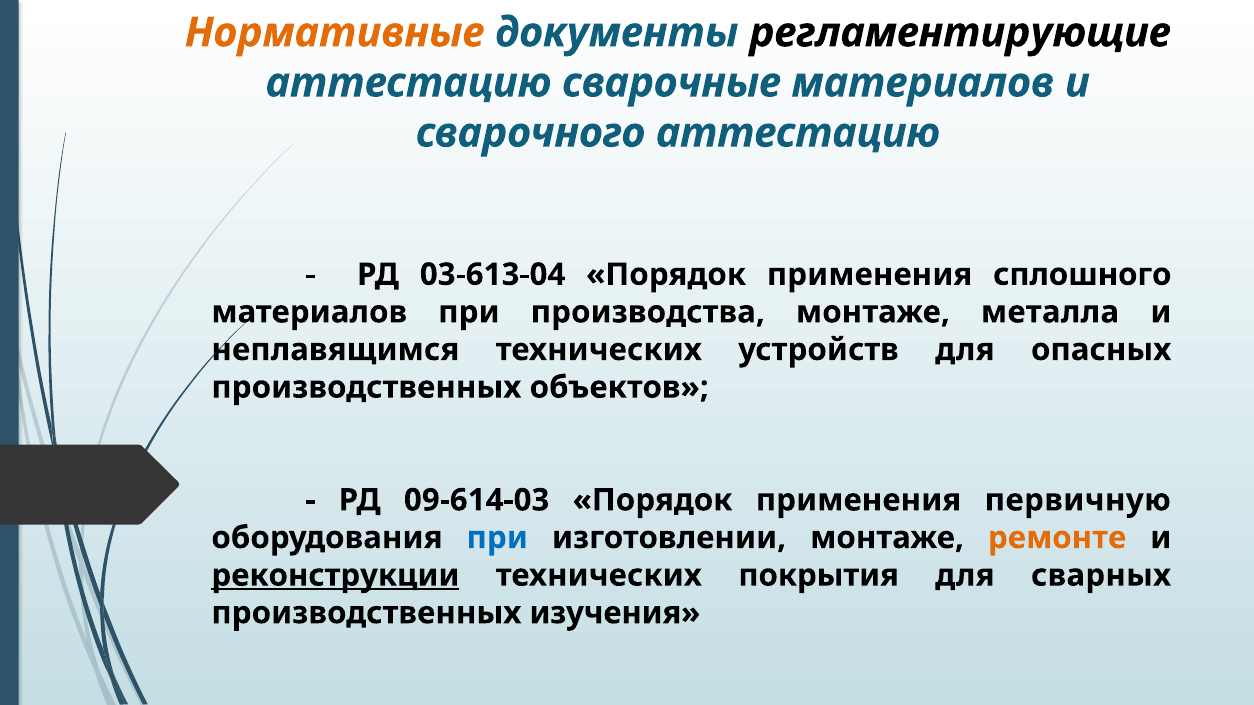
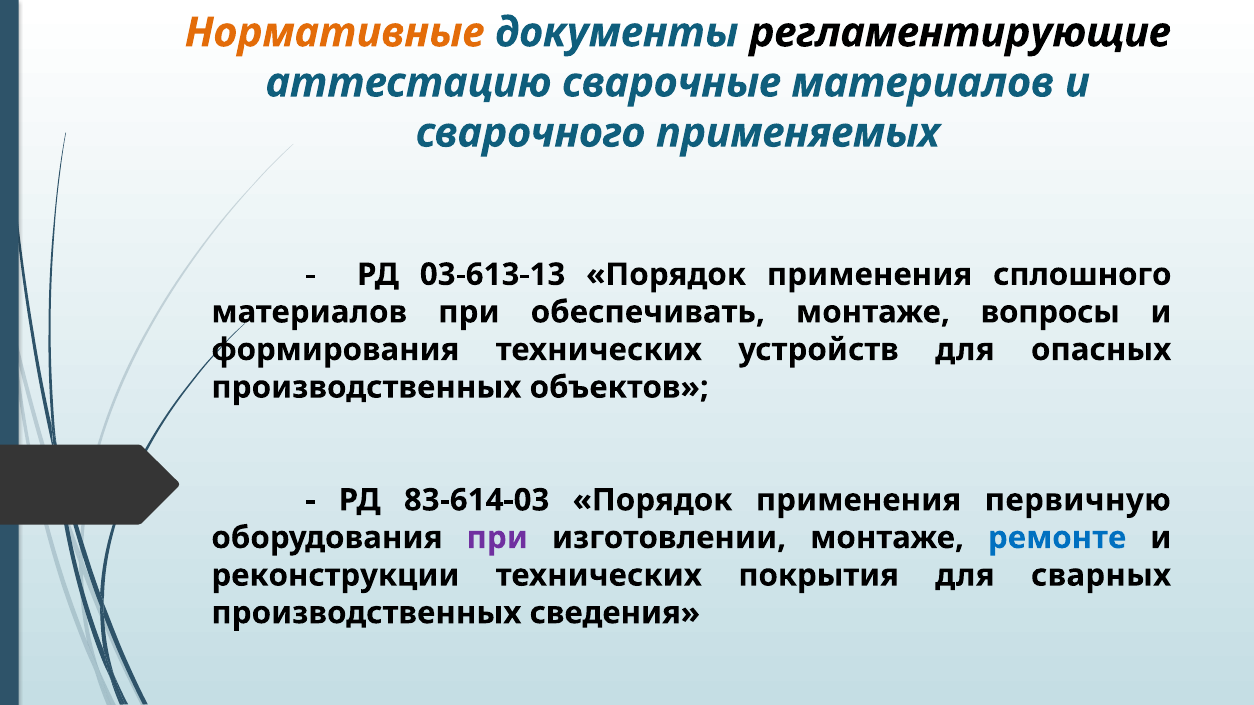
сварочного аттестацию: аттестацию -> применяемых
03-613-04: 03-613-04 -> 03-613-13
производства: производства -> обеспечивать
металла: металла -> вопросы
неплавящимся: неплавящимся -> формирования
09-614-03: 09-614-03 -> 83-614-03
при at (497, 538) colour: blue -> purple
ремонте colour: orange -> blue
реконструкции underline: present -> none
изучения: изучения -> сведения
